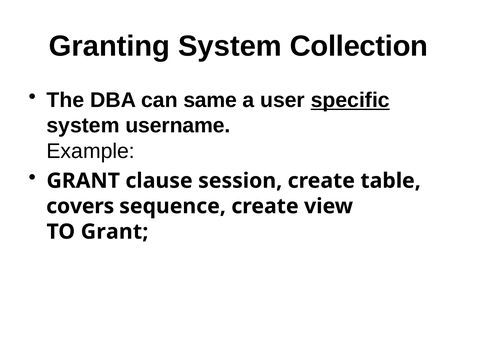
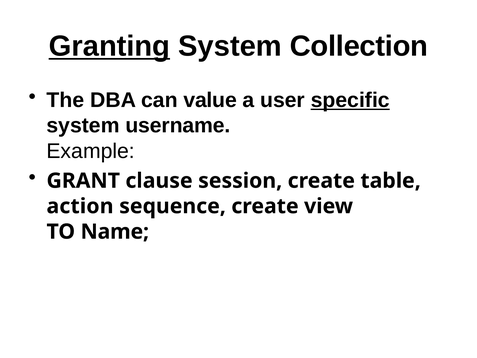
Granting underline: none -> present
same: same -> value
covers: covers -> action
TO Grant: Grant -> Name
